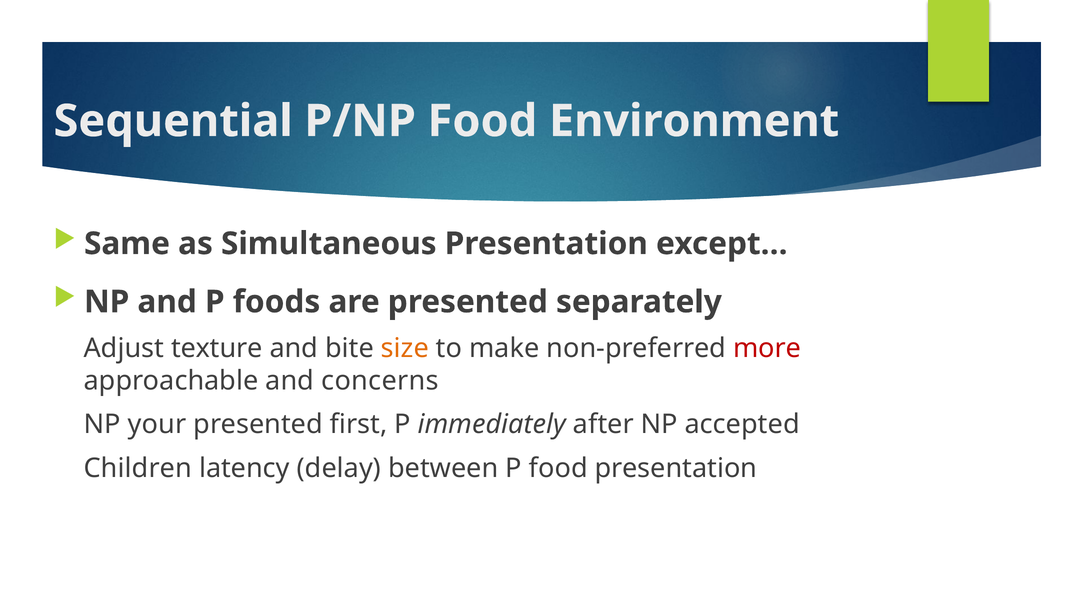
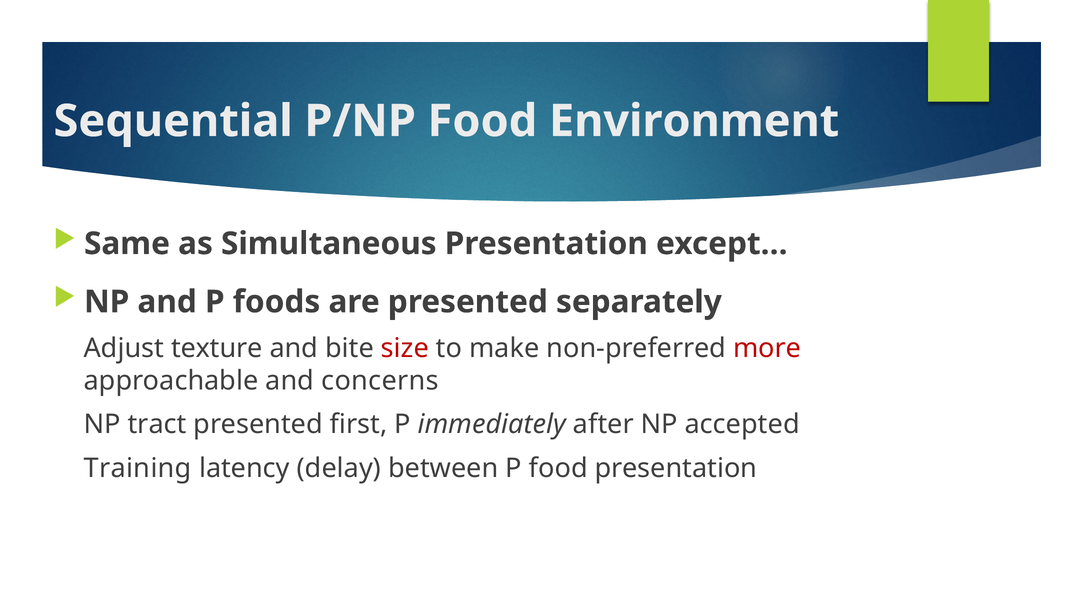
size colour: orange -> red
your: your -> tract
Children: Children -> Training
